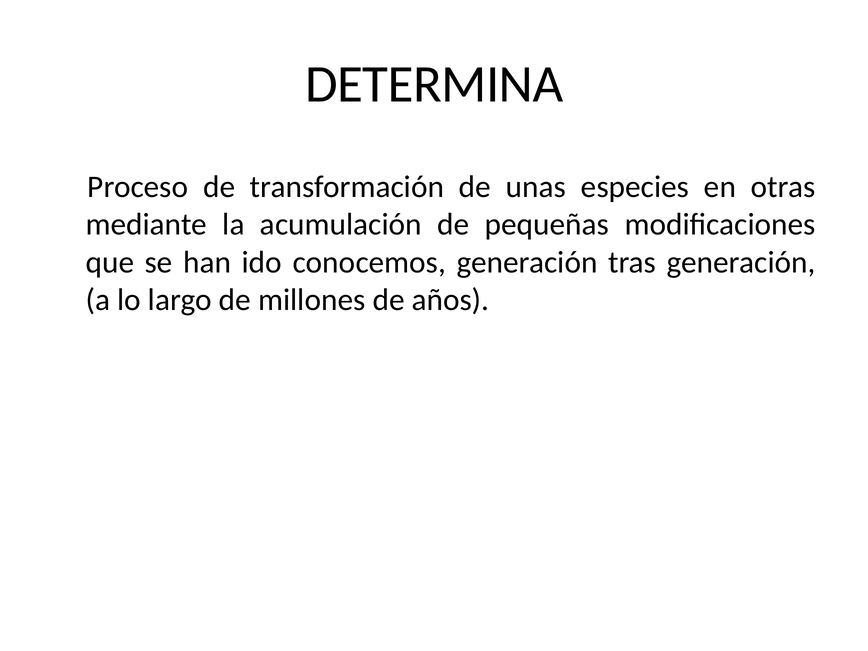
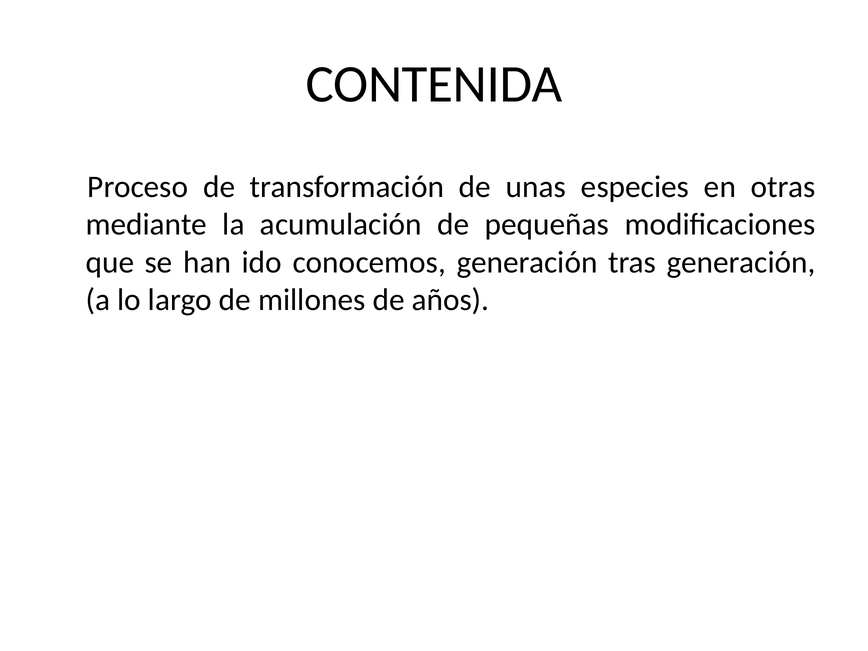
DETERMINA: DETERMINA -> CONTENIDA
